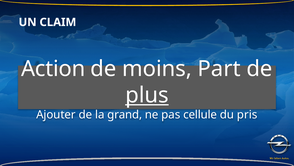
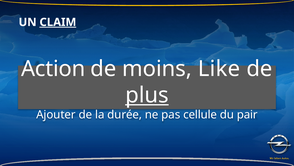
CLAIM underline: none -> present
Part: Part -> Like
grand: grand -> durée
pris: pris -> pair
